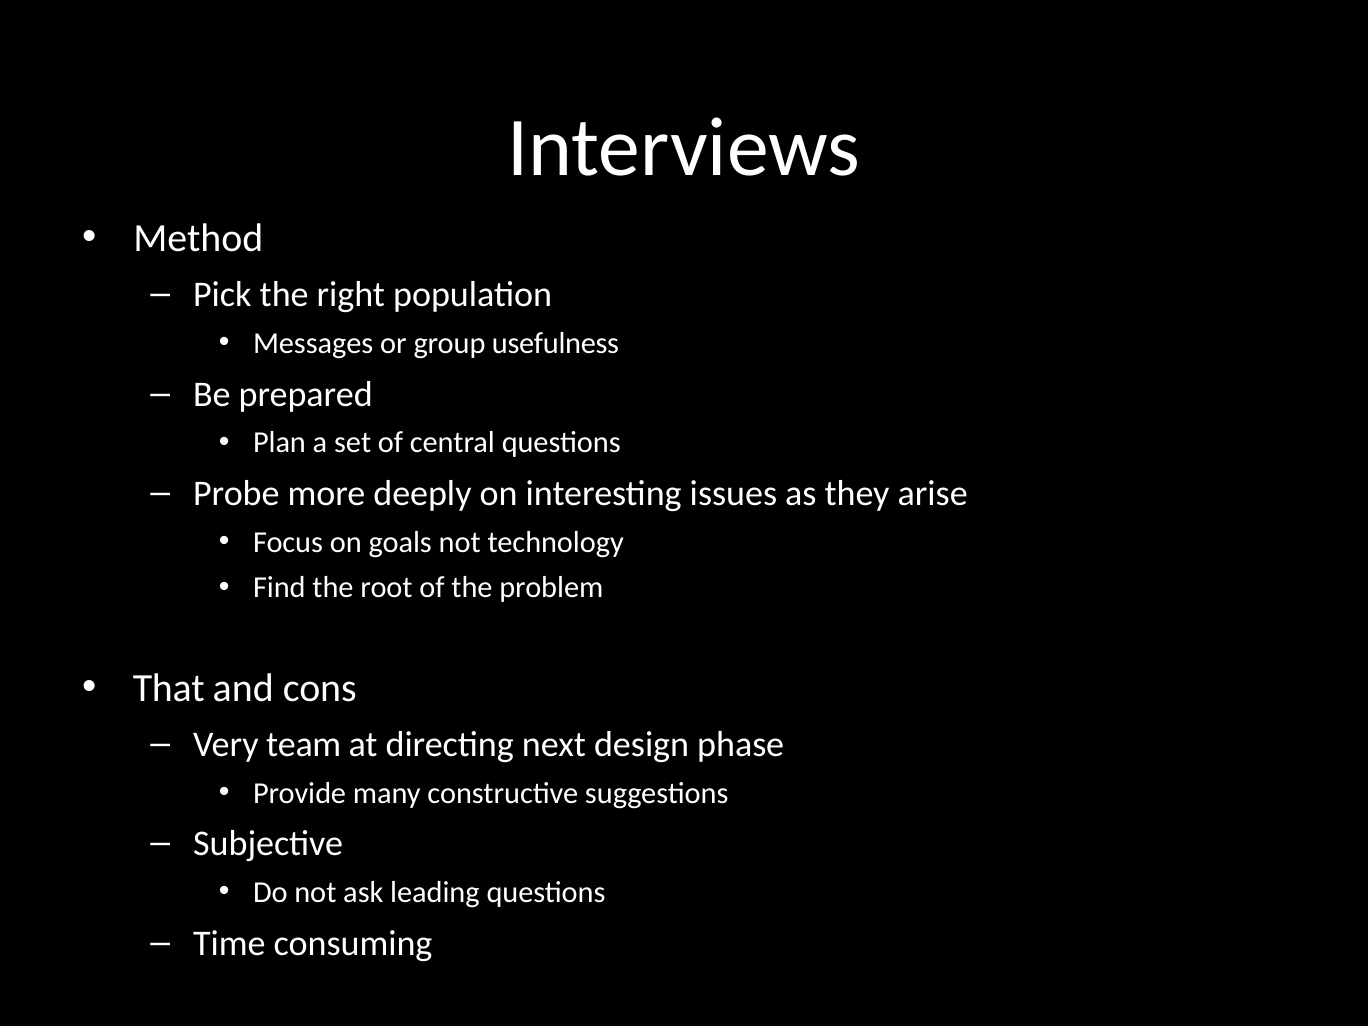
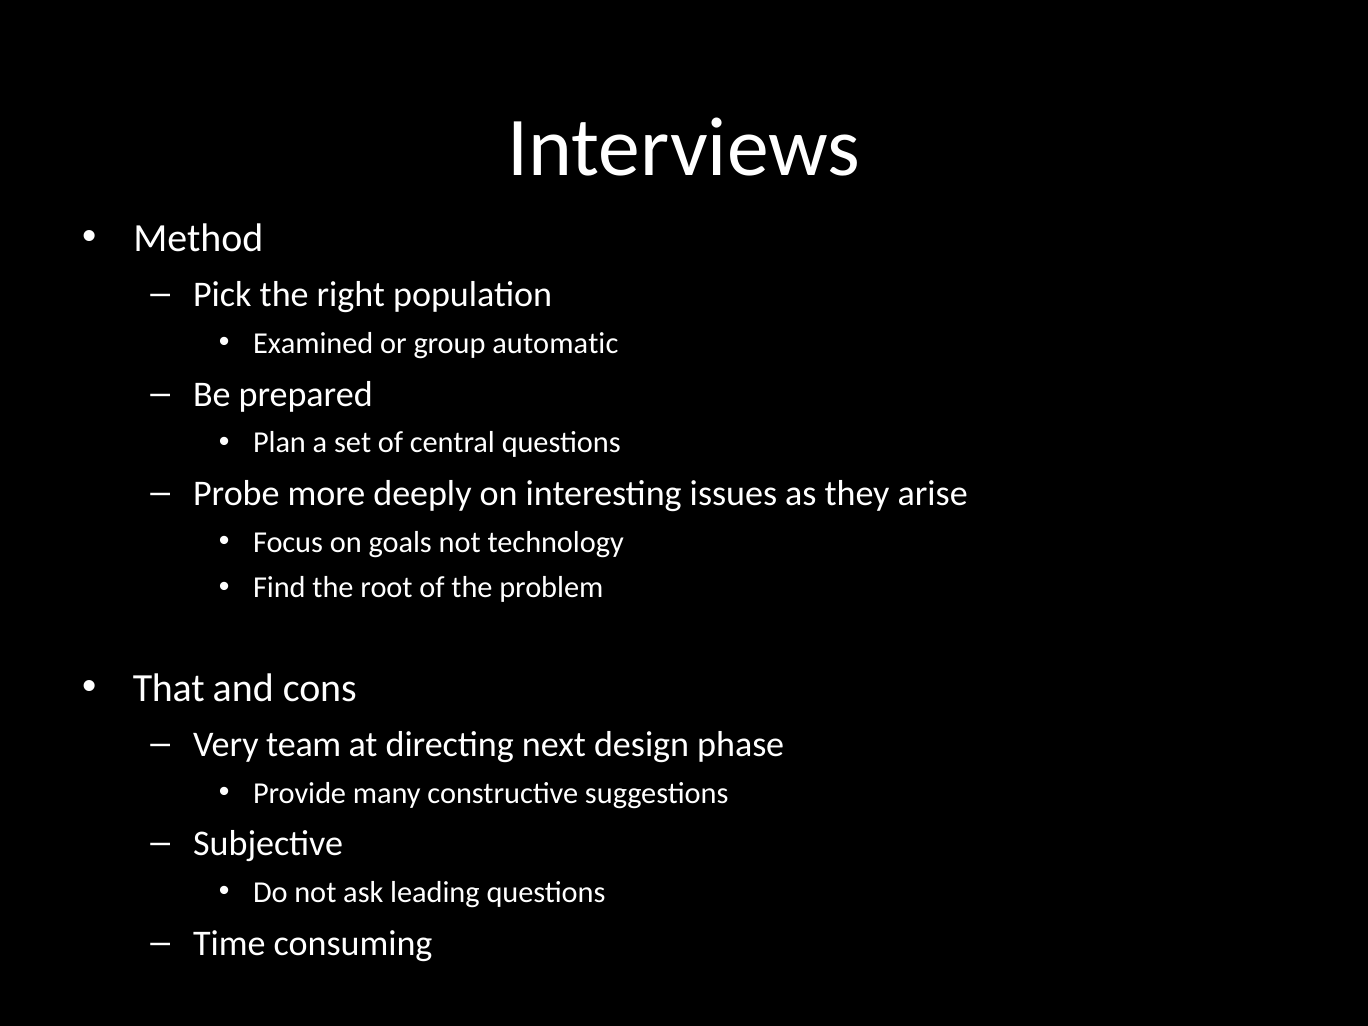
Messages: Messages -> Examined
usefulness: usefulness -> automatic
